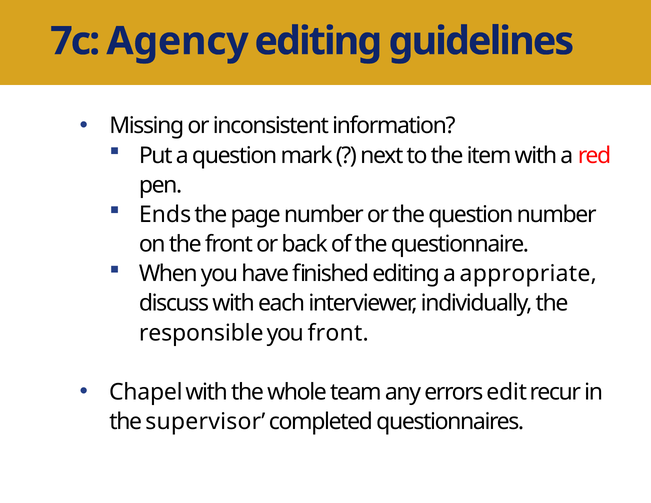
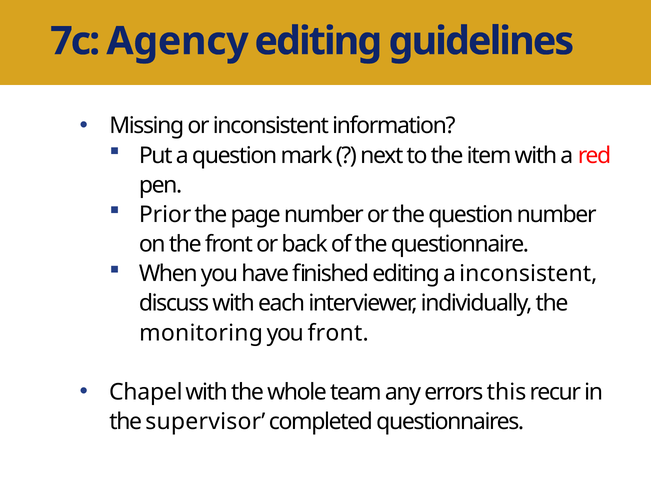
Ends: Ends -> Prior
a appropriate: appropriate -> inconsistent
responsible: responsible -> monitoring
edit: edit -> this
